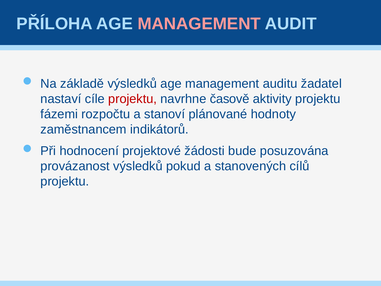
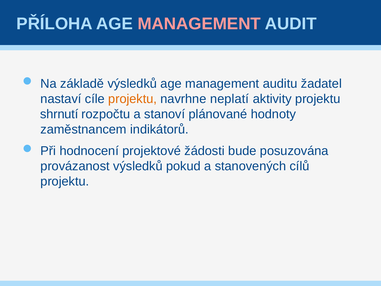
projektu at (133, 99) colour: red -> orange
časově: časově -> neplatí
fázemi: fázemi -> shrnutí
